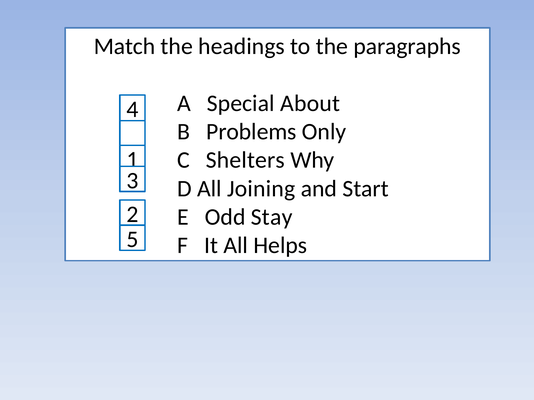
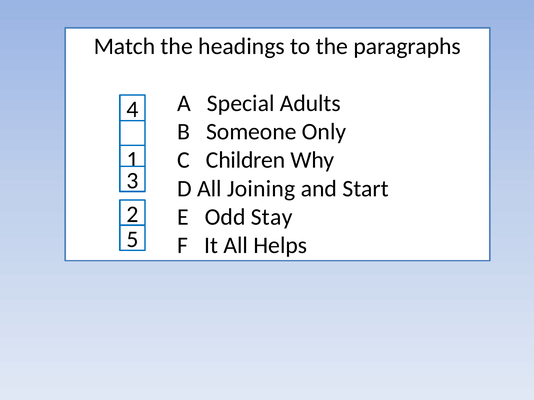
About: About -> Adults
Problems: Problems -> Someone
Shelters: Shelters -> Children
